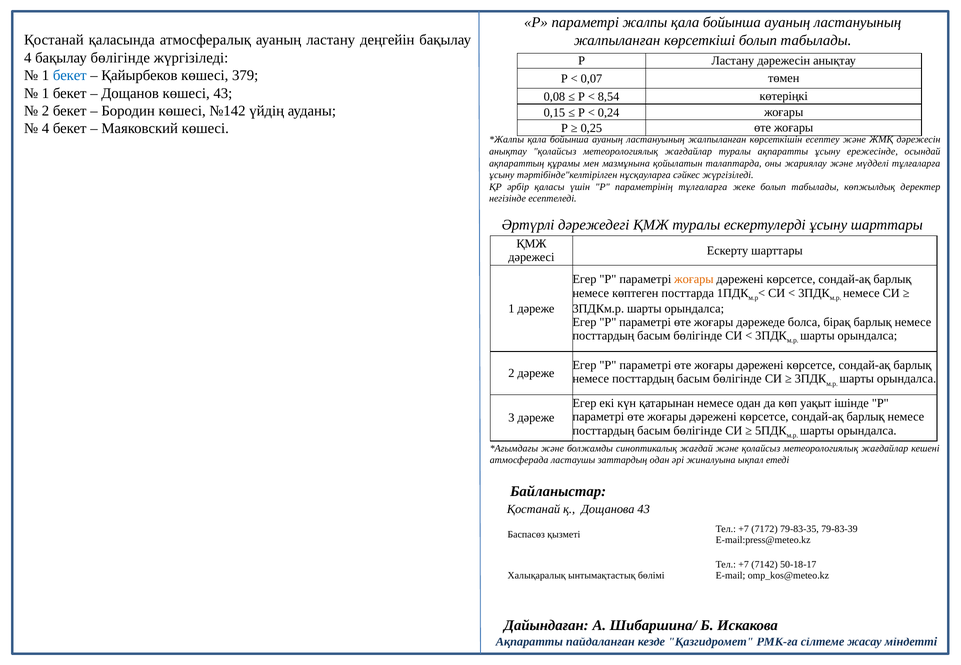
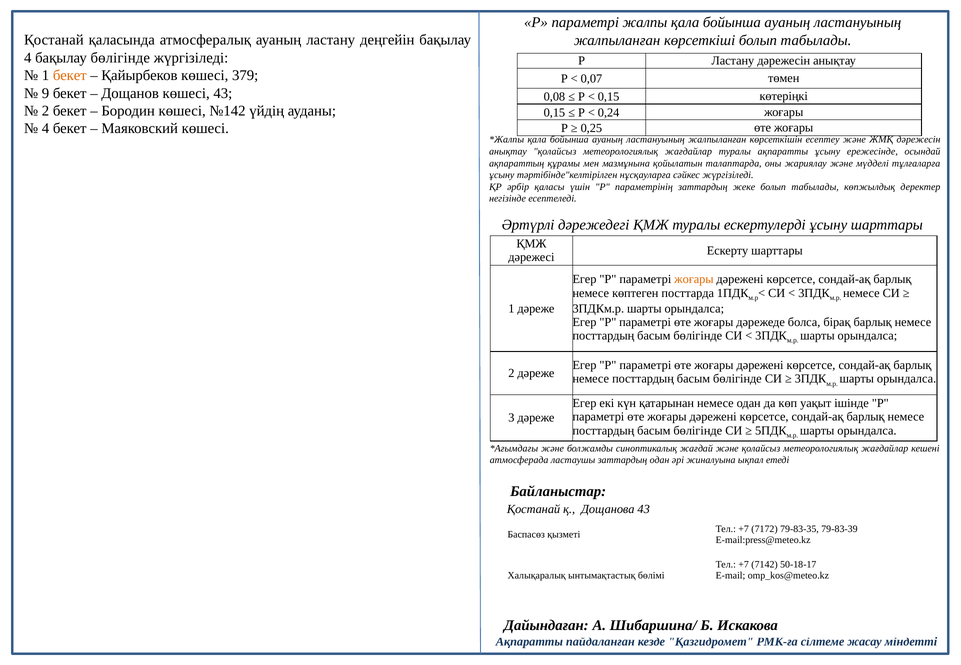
бекет at (70, 75) colour: blue -> orange
1 at (46, 93): 1 -> 9
8,54 at (609, 97): 8,54 -> 0,15
параметрінің тұлғаларға: тұлғаларға -> заттардың
